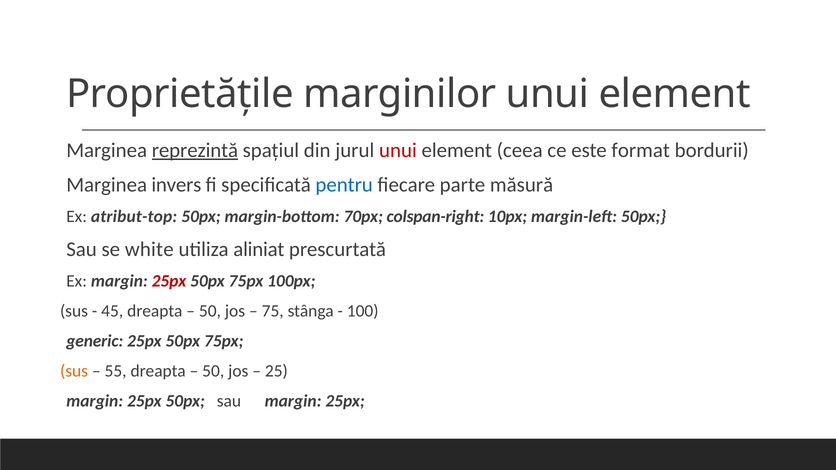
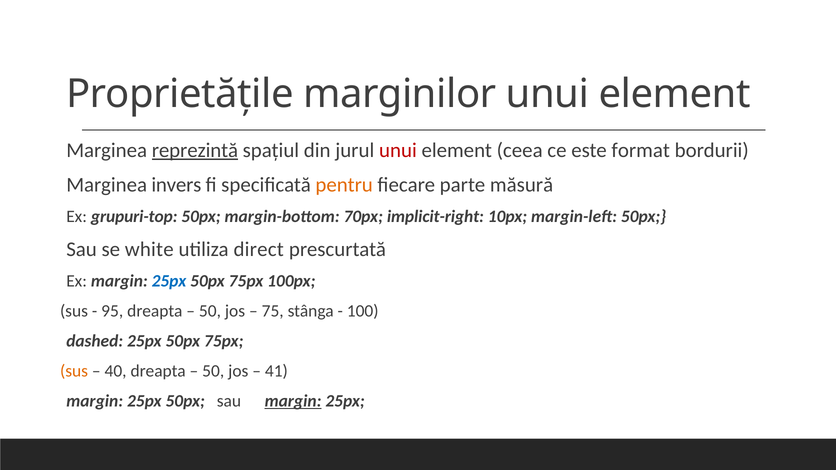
pentru colour: blue -> orange
atribut-top: atribut-top -> grupuri-top
colspan-right: colspan-right -> implicit-right
aliniat: aliniat -> direct
25px at (169, 281) colour: red -> blue
45: 45 -> 95
generic: generic -> dashed
55: 55 -> 40
25: 25 -> 41
margin at (293, 401) underline: none -> present
